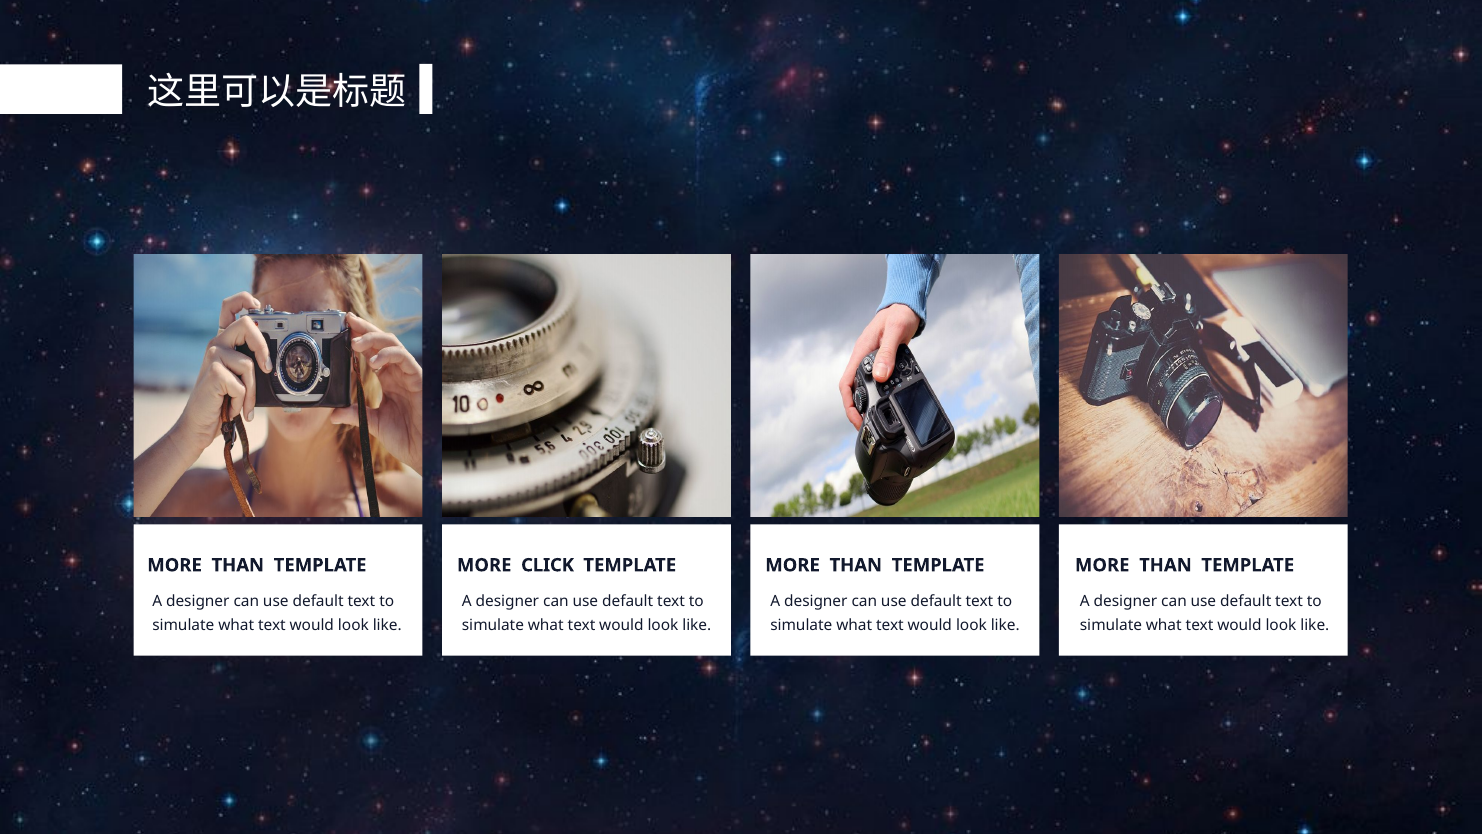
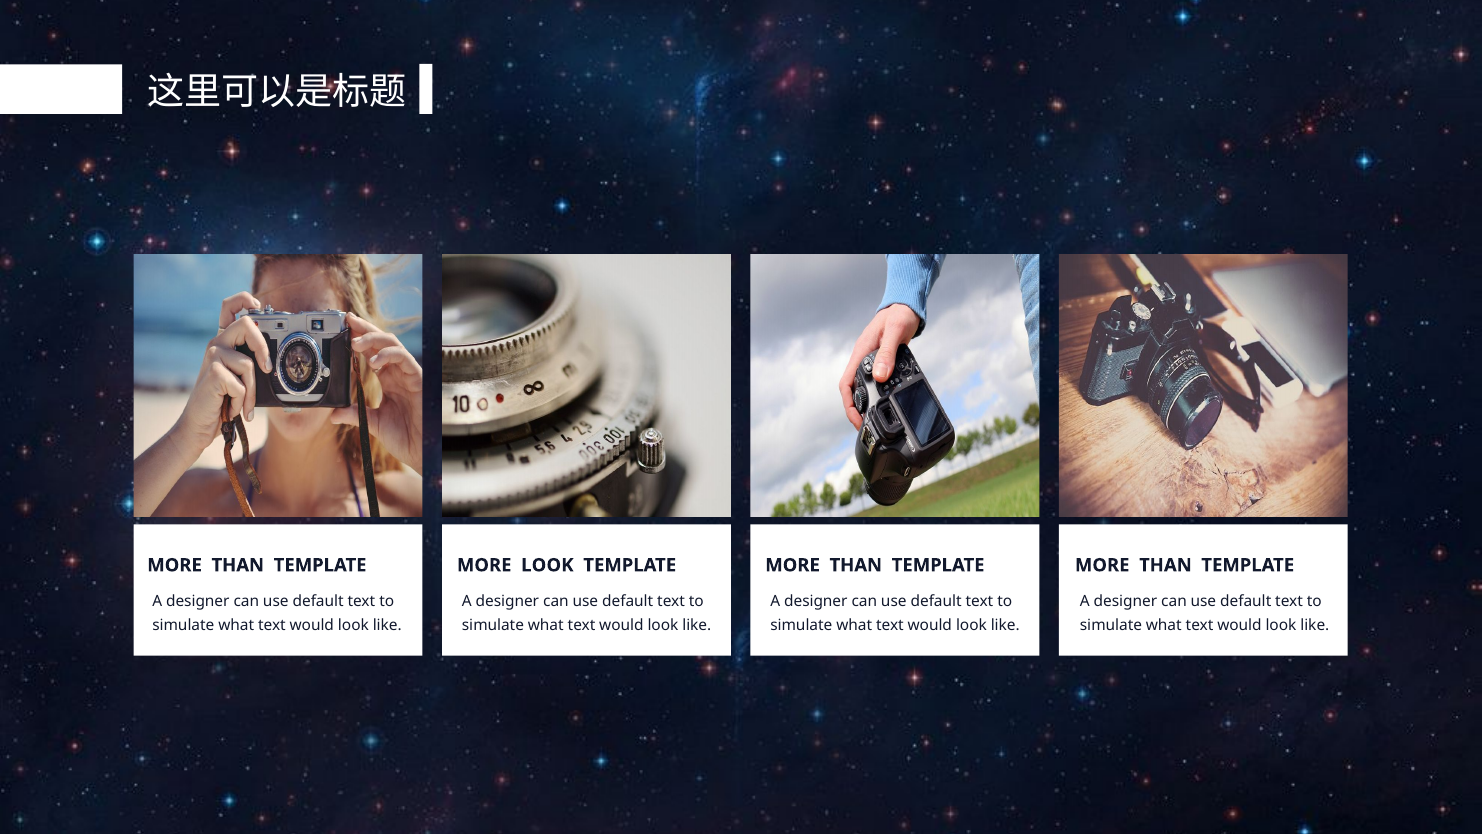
MORE CLICK: CLICK -> LOOK
